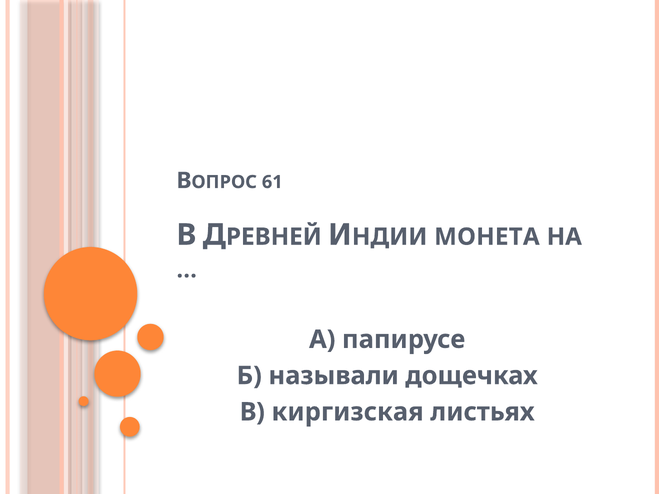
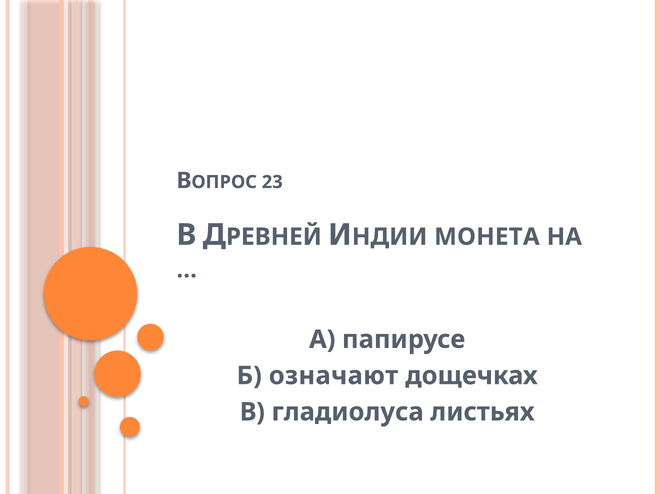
61: 61 -> 23
называли: называли -> означают
киргизская: киргизская -> гладиолуса
